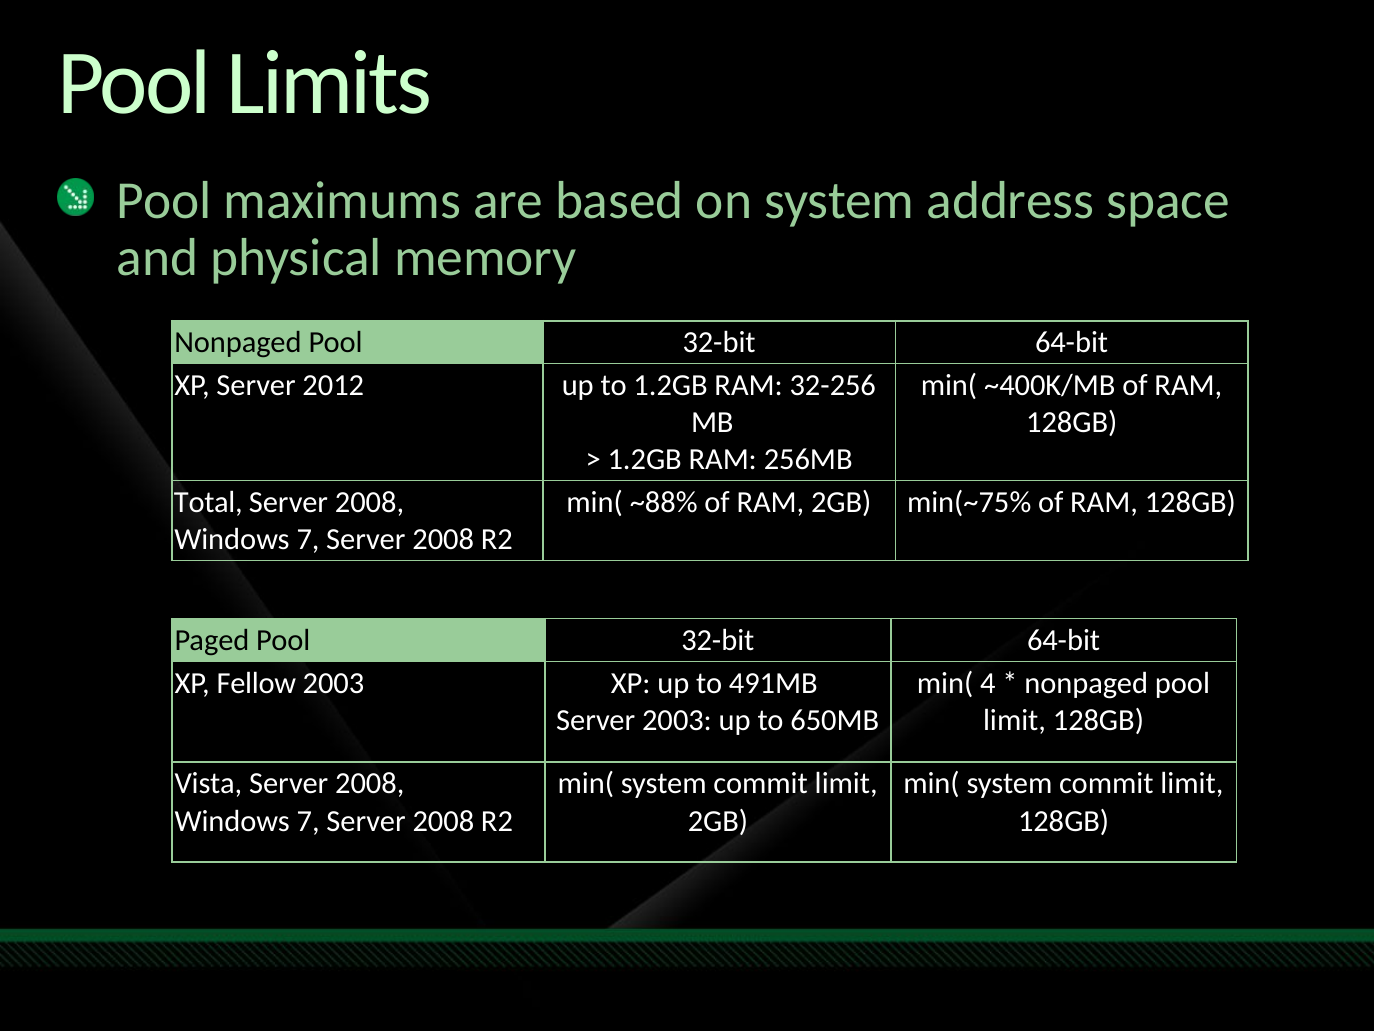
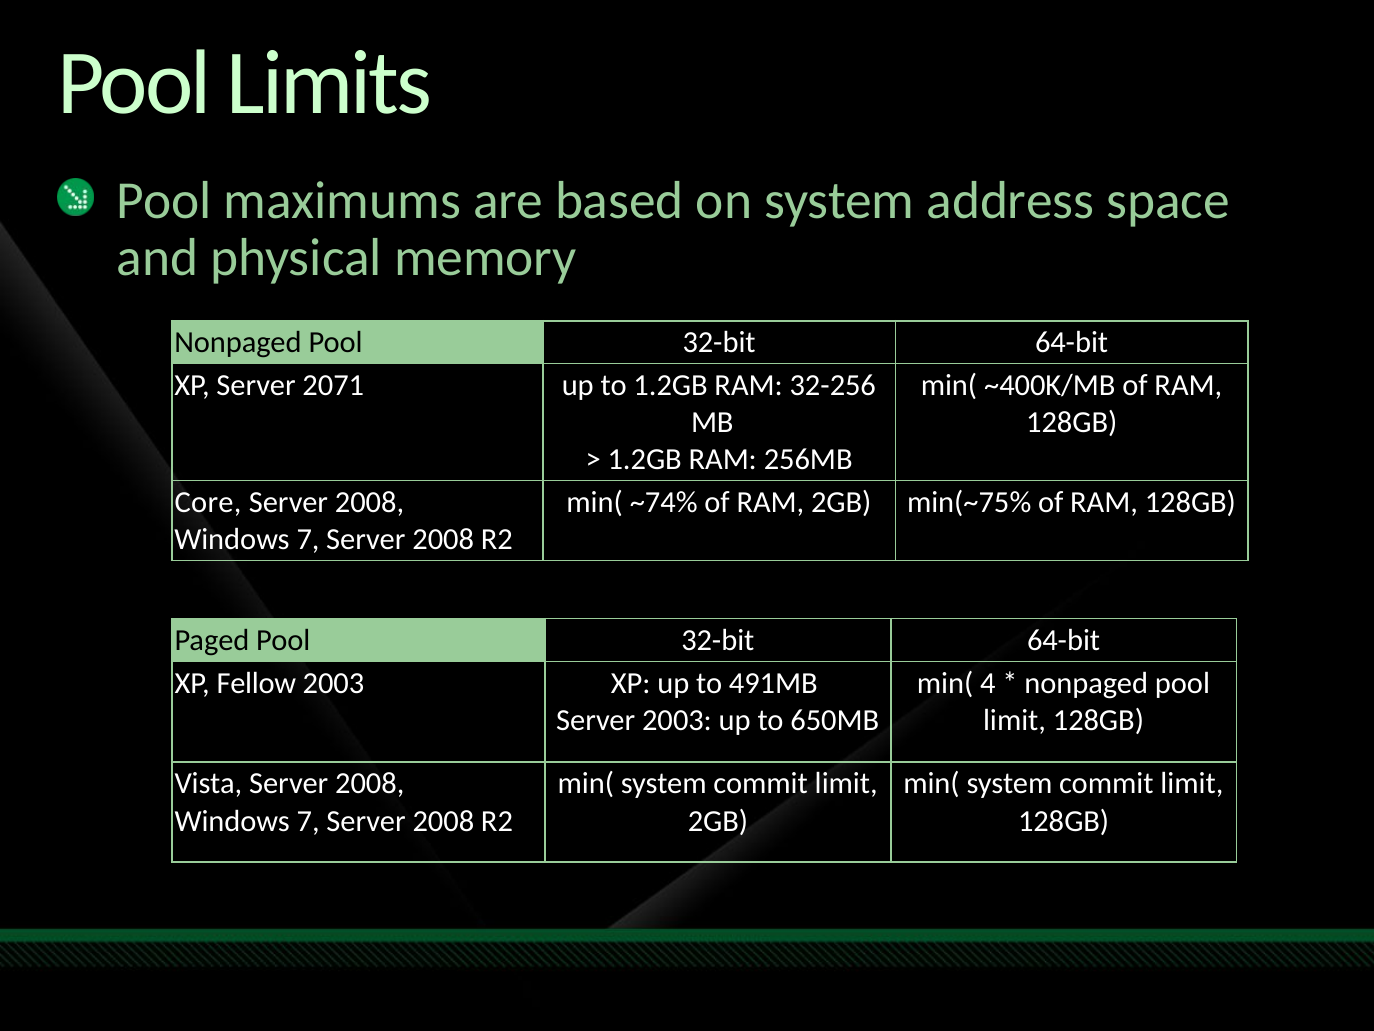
2012: 2012 -> 2071
Total: Total -> Core
~88%: ~88% -> ~74%
